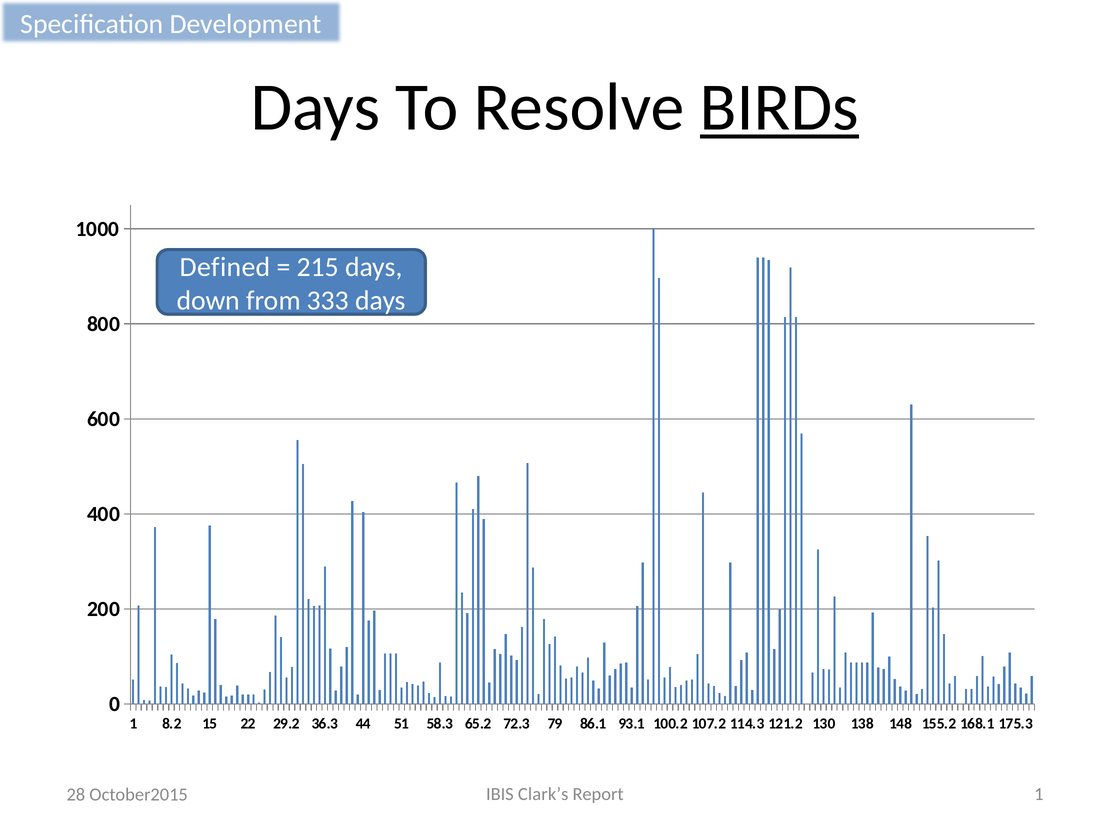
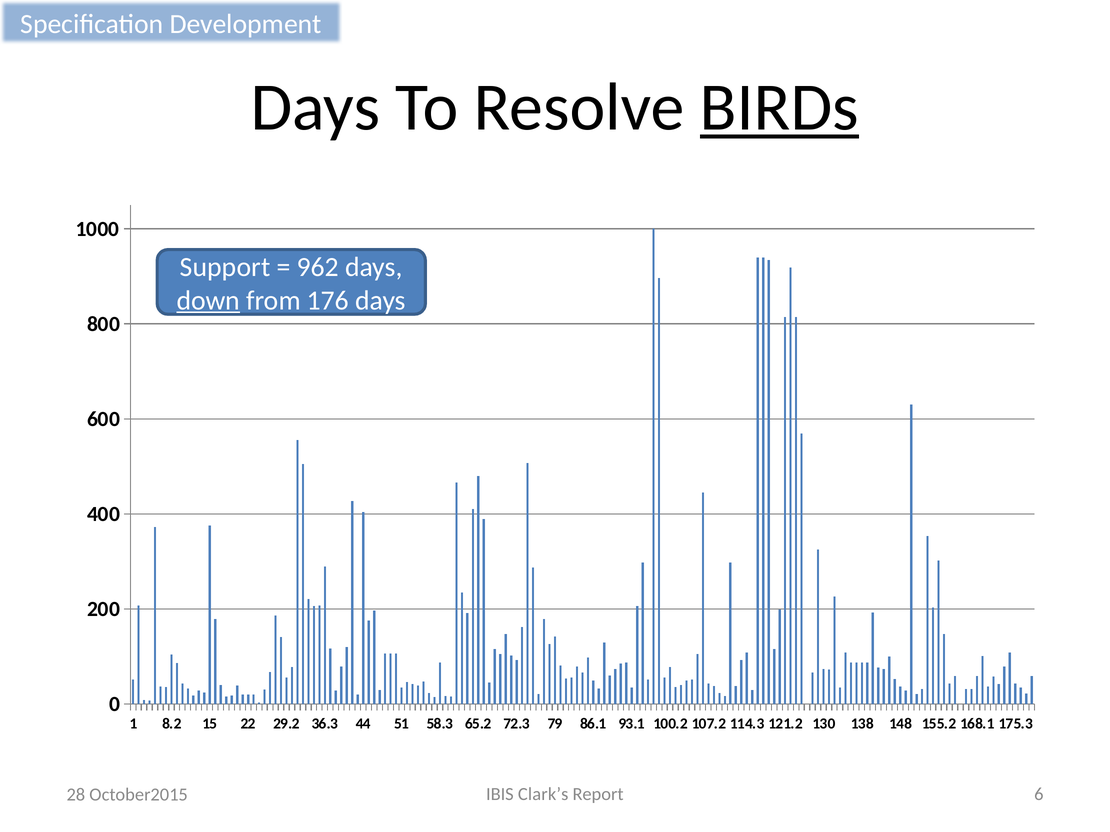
Defined: Defined -> Support
215: 215 -> 962
down underline: none -> present
333: 333 -> 176
Report 1: 1 -> 6
